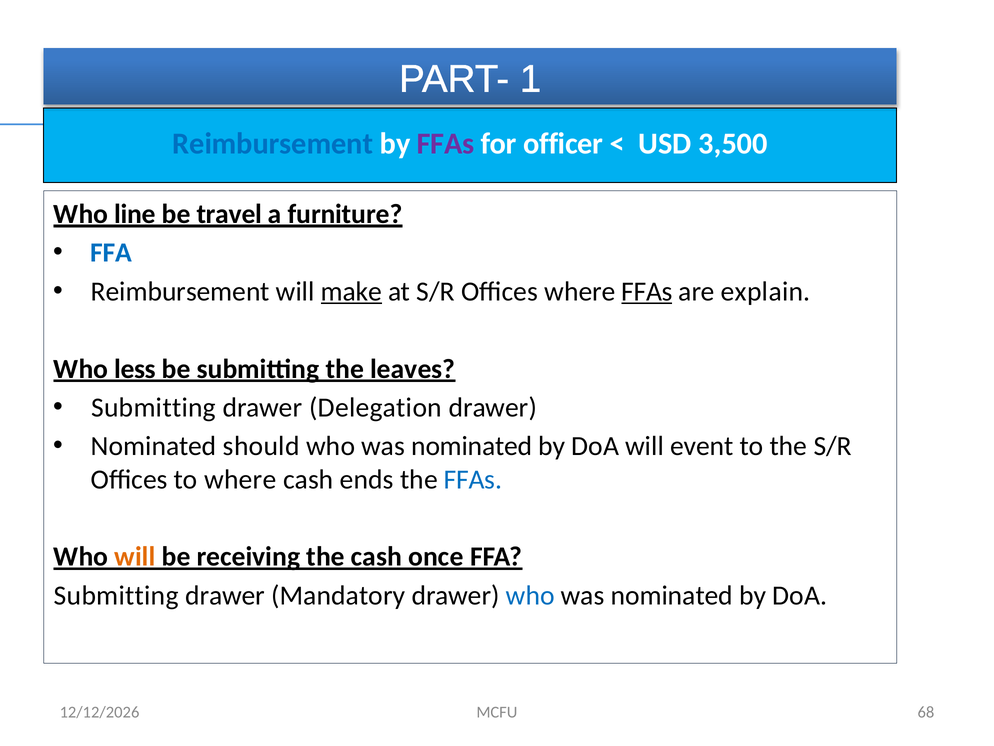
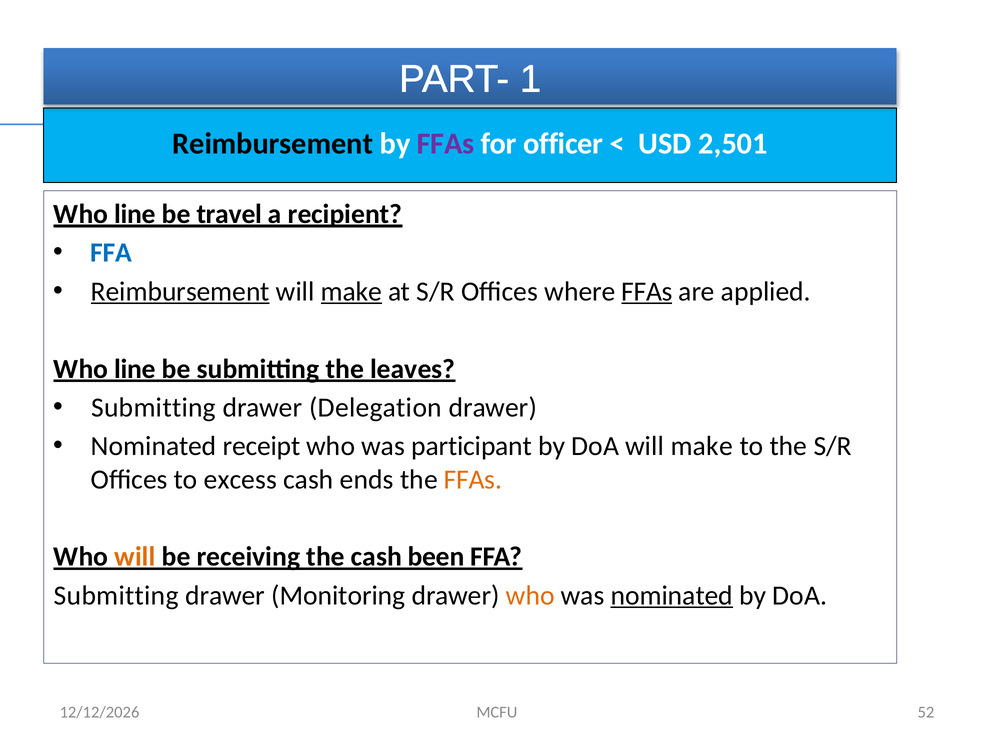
Reimbursement at (273, 144) colour: blue -> black
3,500: 3,500 -> 2,501
furniture: furniture -> recipient
Reimbursement at (180, 291) underline: none -> present
explain: explain -> applied
less at (135, 369): less -> line
should: should -> receipt
nominated at (472, 446): nominated -> participant
DoA will event: event -> make
to where: where -> excess
FFAs at (473, 479) colour: blue -> orange
once: once -> been
Mandatory: Mandatory -> Monitoring
who at (530, 595) colour: blue -> orange
nominated at (672, 595) underline: none -> present
68: 68 -> 52
